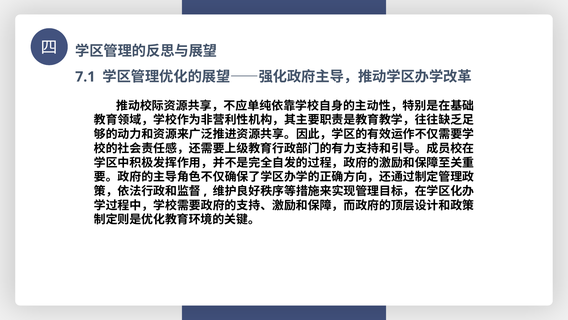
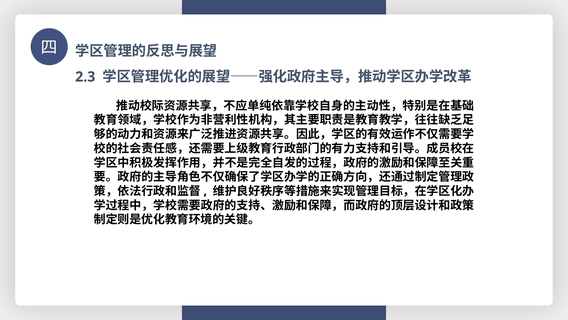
7.1: 7.1 -> 2.3
